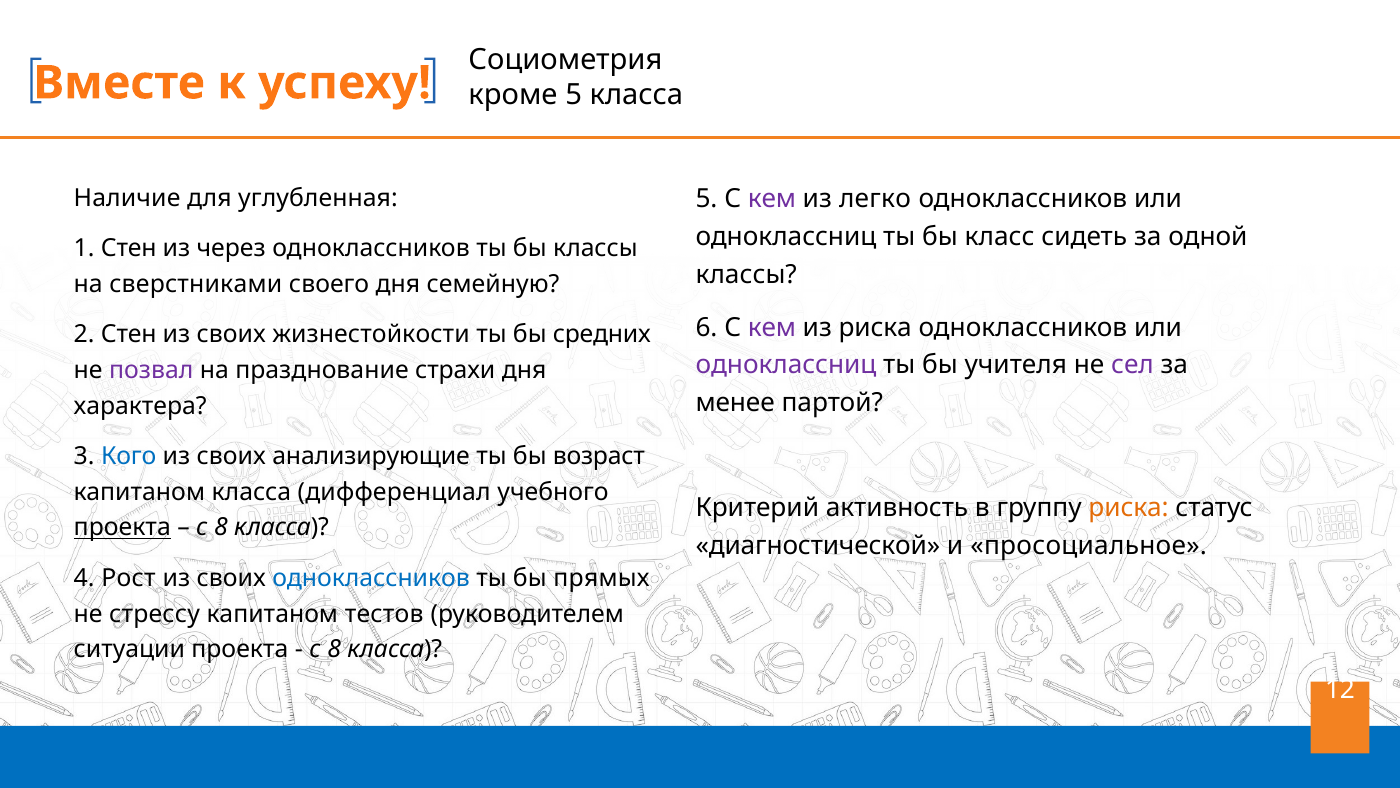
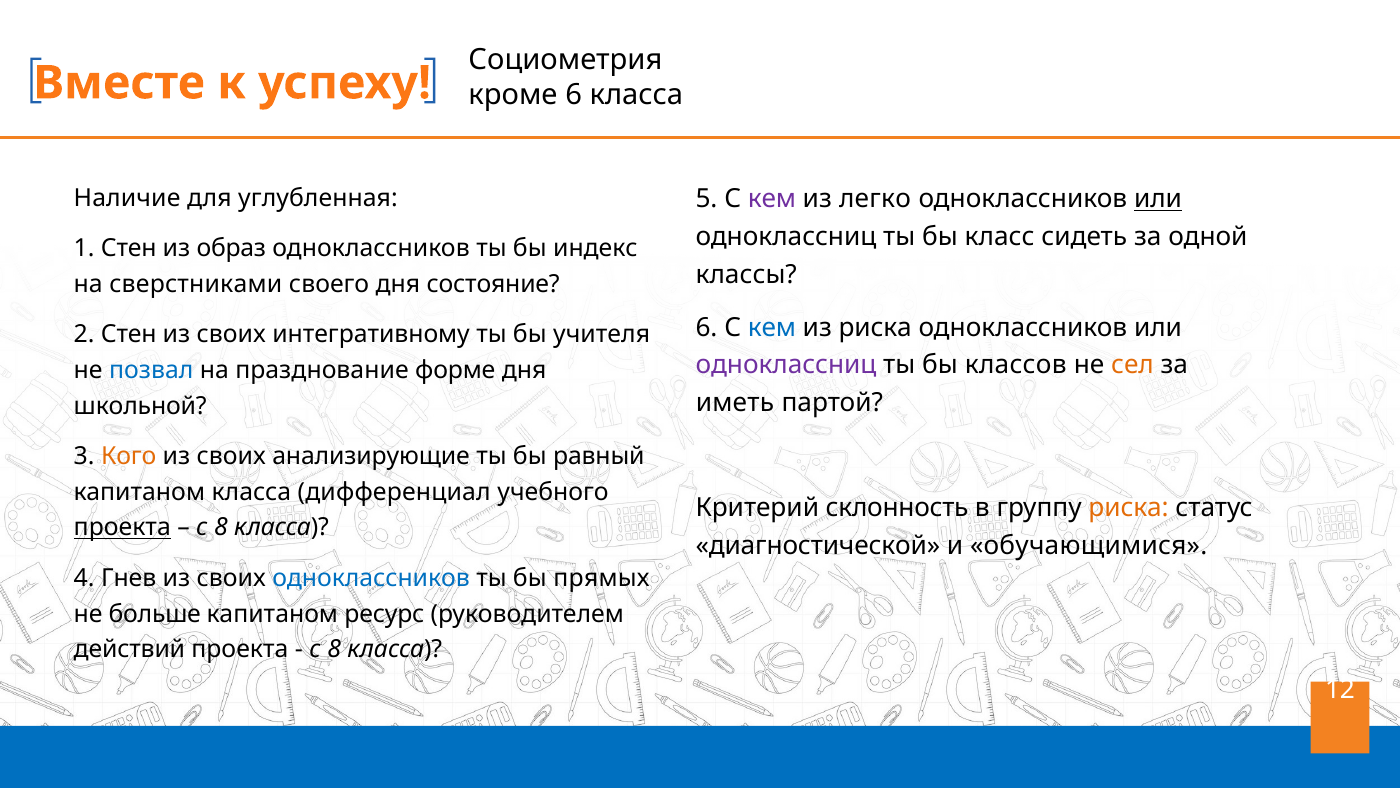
кроме 5: 5 -> 6
или at (1158, 199) underline: none -> present
через: через -> образ
бы классы: классы -> индекс
семейную: семейную -> состояние
кем at (772, 327) colour: purple -> blue
жизнестойкости: жизнестойкости -> интегративному
средних: средних -> учителя
учителя: учителя -> классов
сел colour: purple -> orange
позвал colour: purple -> blue
страхи: страхи -> форме
менее: менее -> иметь
характера: характера -> школьной
Кого colour: blue -> orange
возраст: возраст -> равный
активность: активность -> склонность
просоциальное: просоциальное -> обучающимися
Рост: Рост -> Гнев
стрессу: стрессу -> больше
тестов: тестов -> ресурс
ситуации: ситуации -> действий
